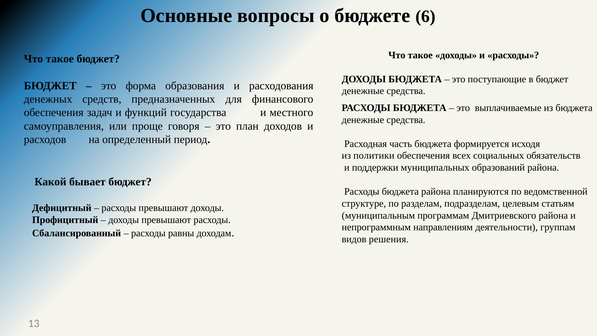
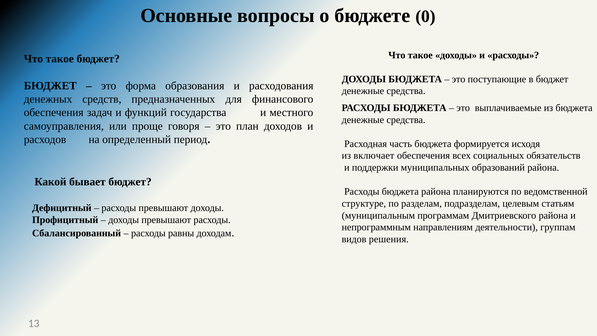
6: 6 -> 0
политики: политики -> включает
